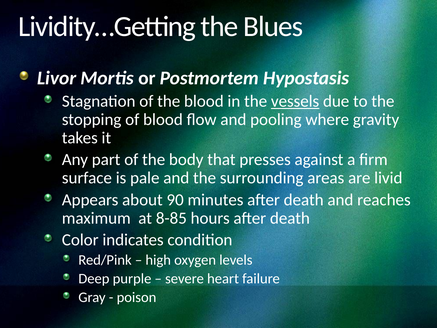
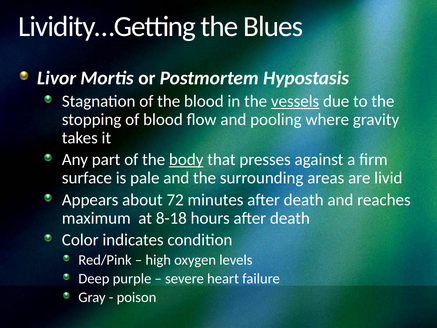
body underline: none -> present
90: 90 -> 72
8-85: 8-85 -> 8-18
